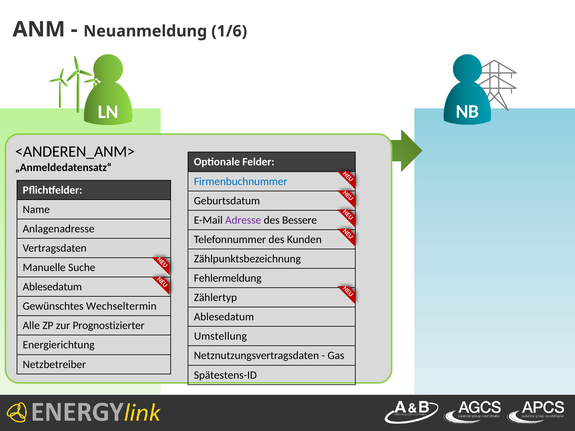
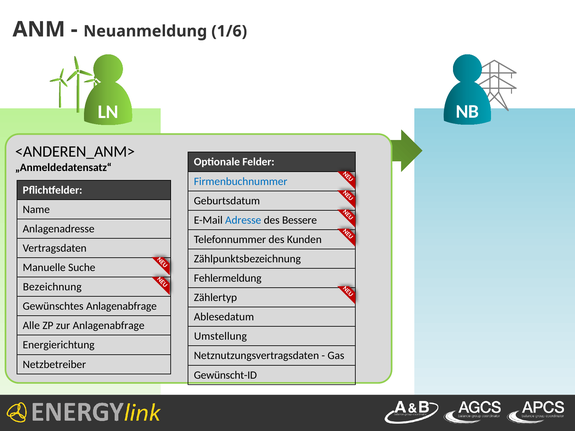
Adresse colour: purple -> blue
Ablesedatum at (52, 287): Ablesedatum -> Bezeichnung
Gewünschtes Wechseltermin: Wechseltermin -> Anlagenabfrage
zur Prognostizierter: Prognostizierter -> Anlagenabfrage
Spätestens-ID: Spätestens-ID -> Gewünscht-ID
